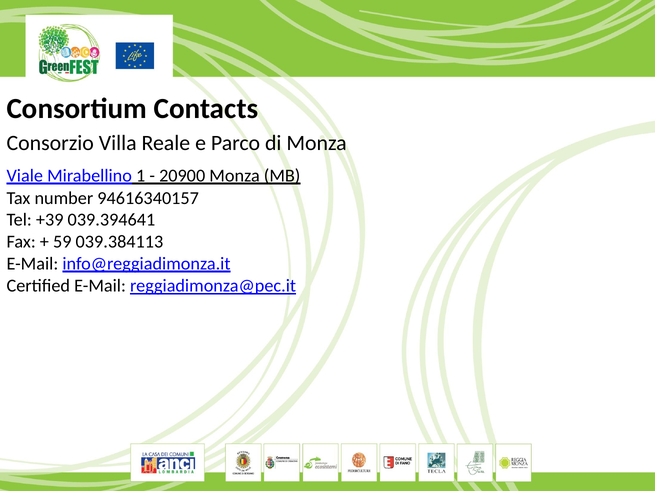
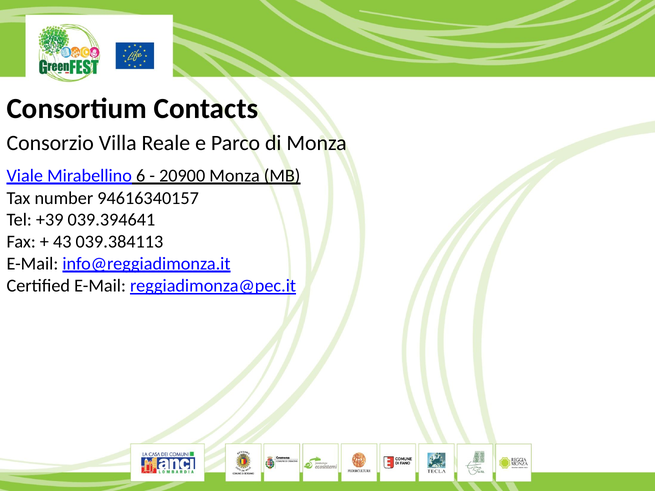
1: 1 -> 6
59: 59 -> 43
